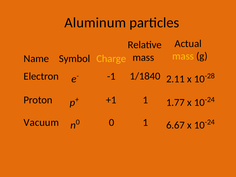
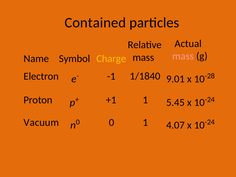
Aluminum: Aluminum -> Contained
mass at (183, 56) colour: yellow -> pink
2.11: 2.11 -> 9.01
1.77: 1.77 -> 5.45
6.67: 6.67 -> 4.07
